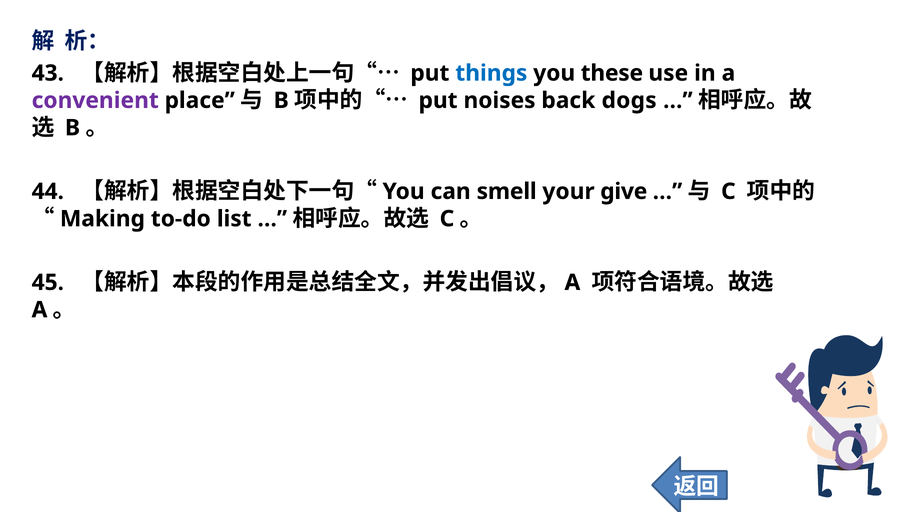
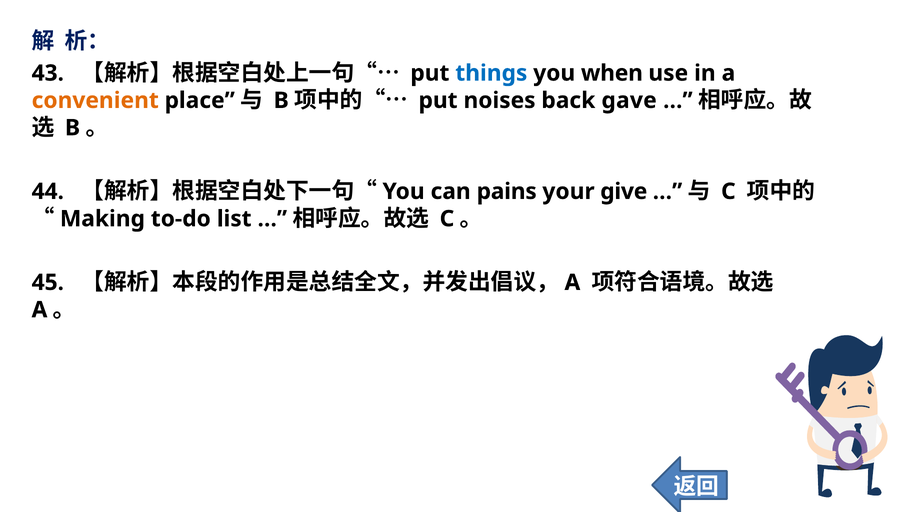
these: these -> when
convenient colour: purple -> orange
dogs: dogs -> gave
smell: smell -> pains
